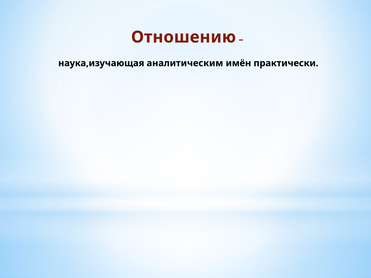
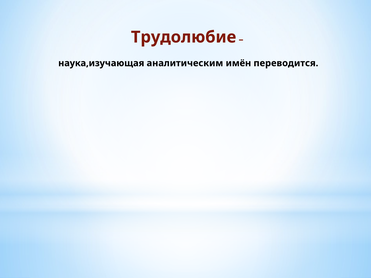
Отношению: Отношению -> Трудолюбие
практически: практически -> переводится
